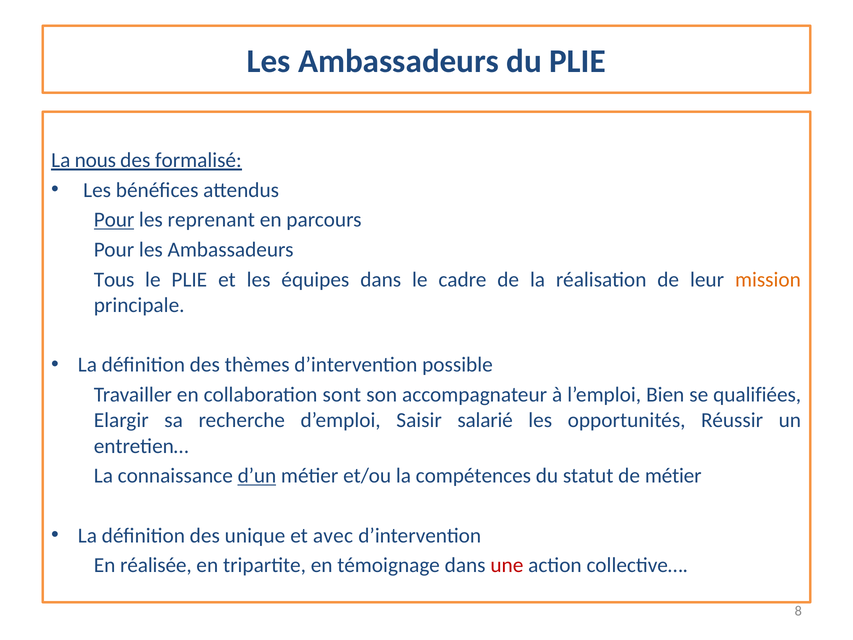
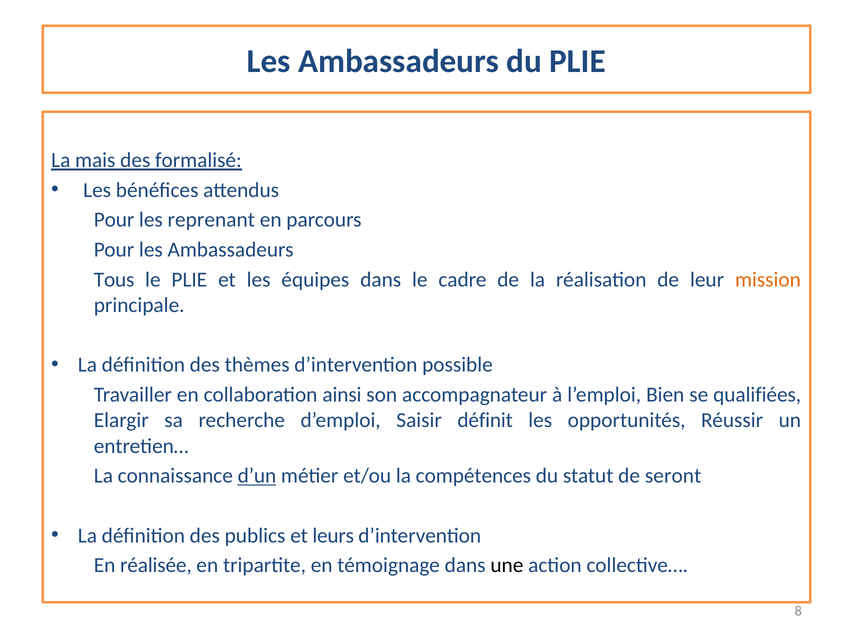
nous: nous -> mais
Pour at (114, 220) underline: present -> none
sont: sont -> ainsi
salarié: salarié -> définit
de métier: métier -> seront
unique: unique -> publics
avec: avec -> leurs
une colour: red -> black
